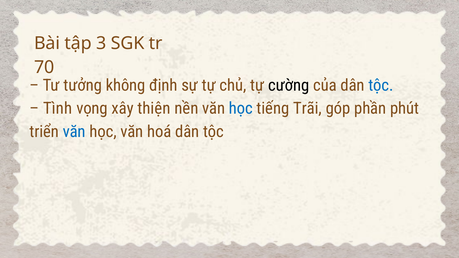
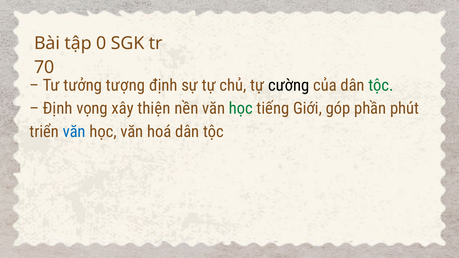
3: 3 -> 0
không: không -> tượng
tộc at (381, 85) colour: blue -> green
Tình at (58, 109): Tình -> Định
học at (241, 109) colour: blue -> green
Trãi: Trãi -> Giới
